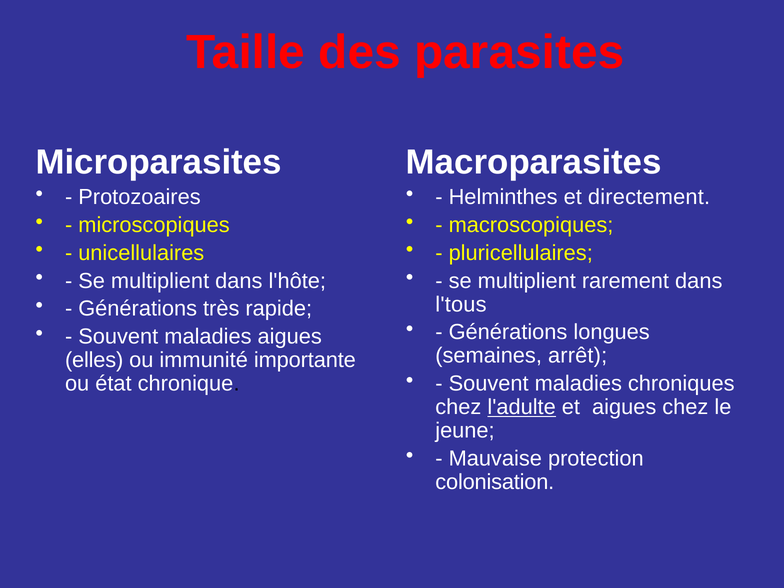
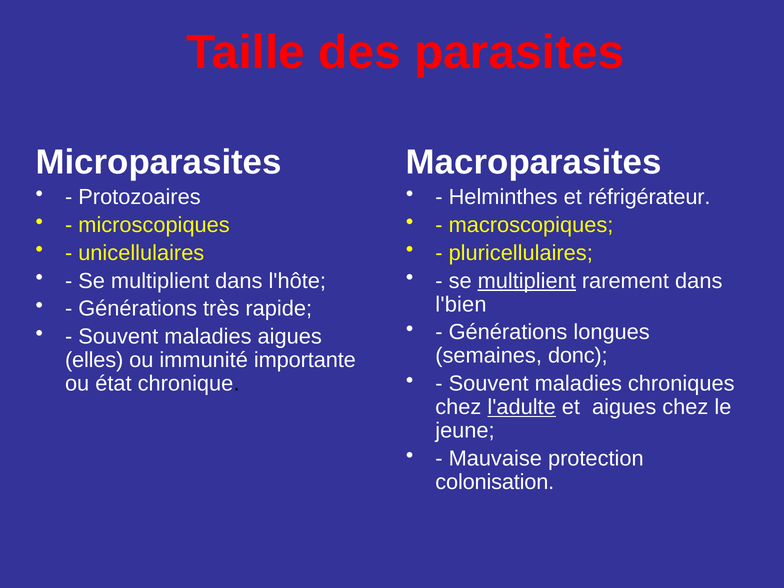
directement: directement -> réfrigérateur
multiplient at (527, 281) underline: none -> present
l'tous: l'tous -> l'bien
arrêt: arrêt -> donc
